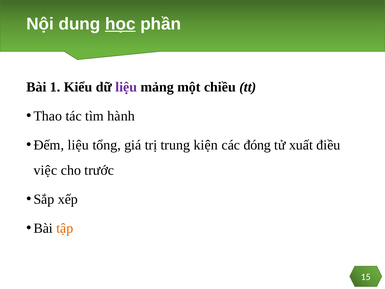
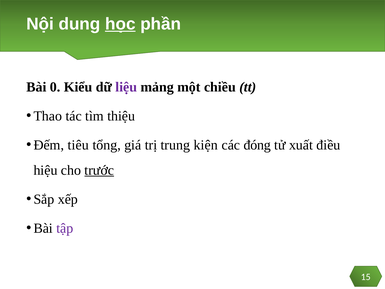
1: 1 -> 0
hành: hành -> thiệu
Đếm liệu: liệu -> tiêu
việc: việc -> hiệu
trước underline: none -> present
tập colour: orange -> purple
